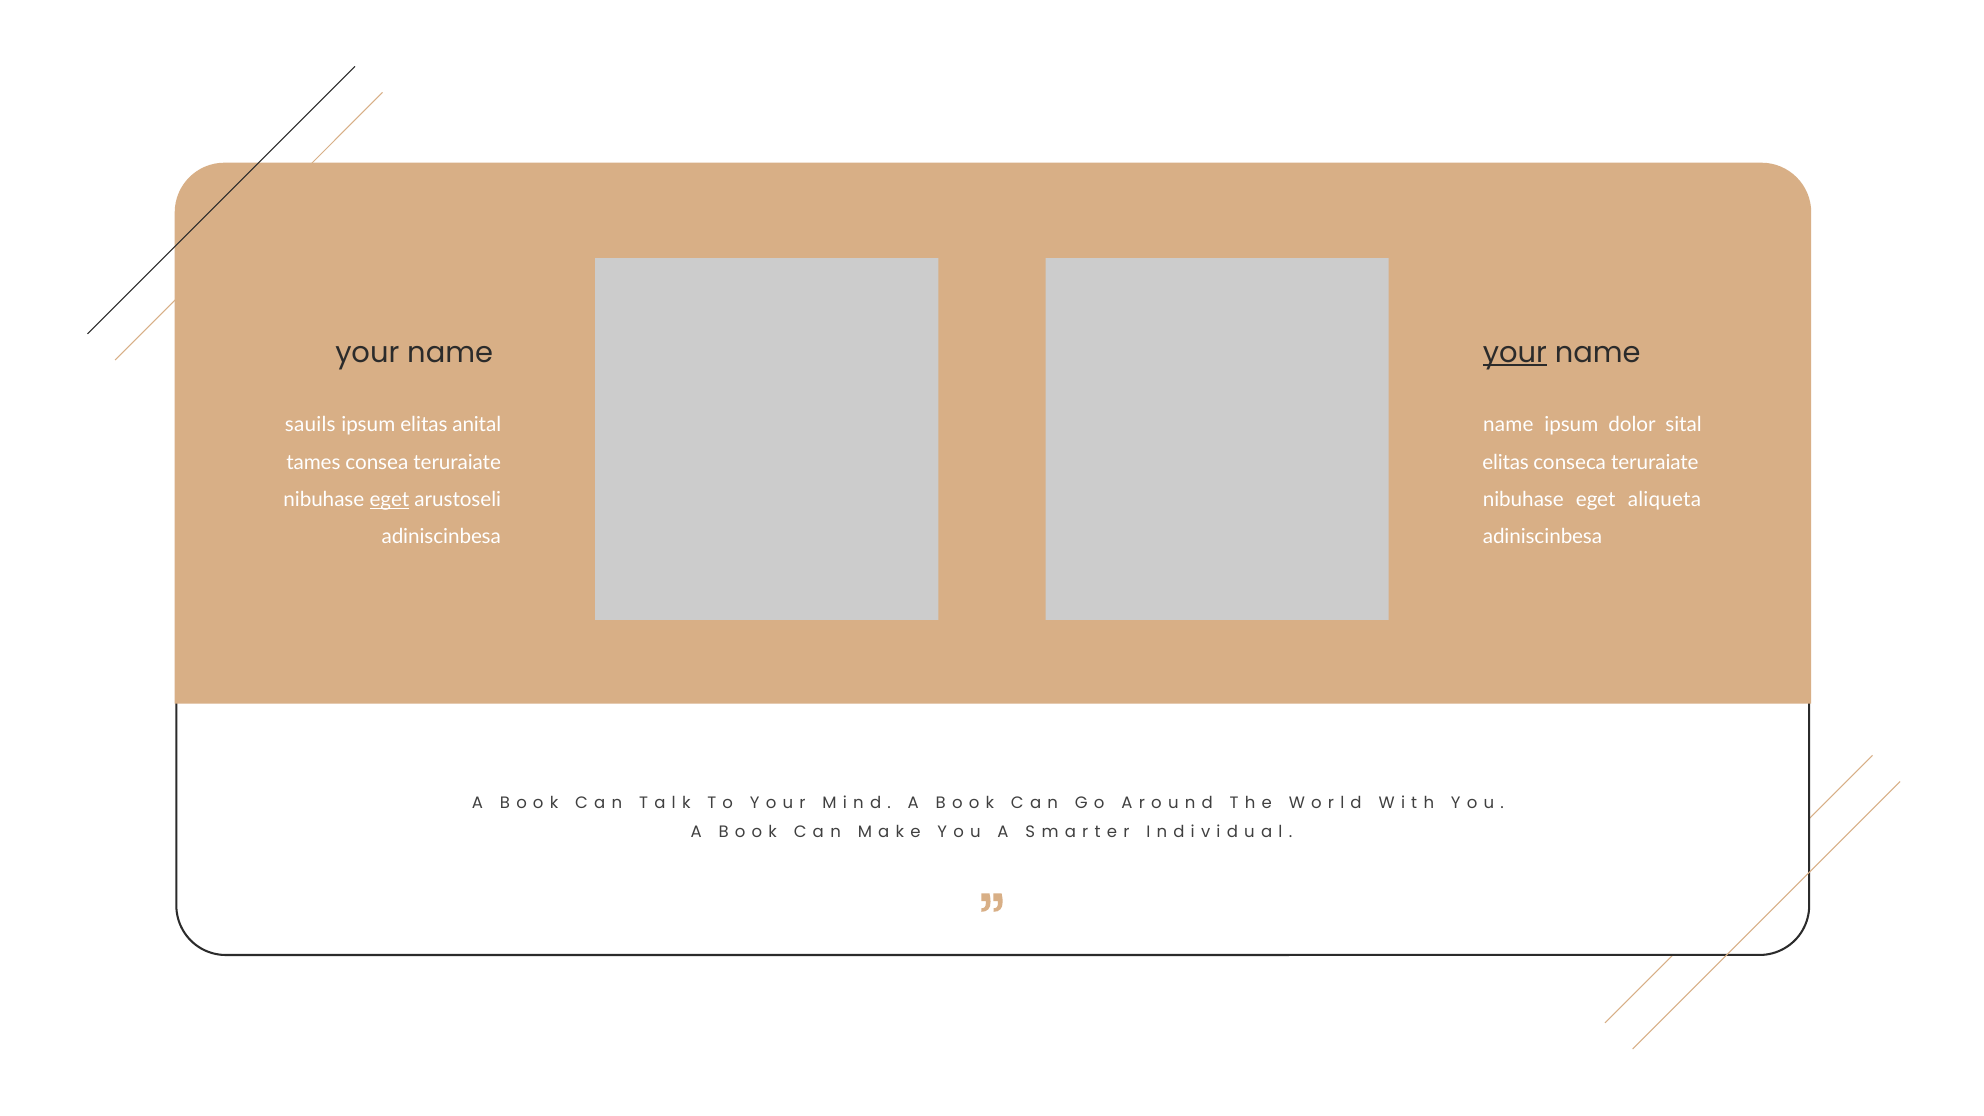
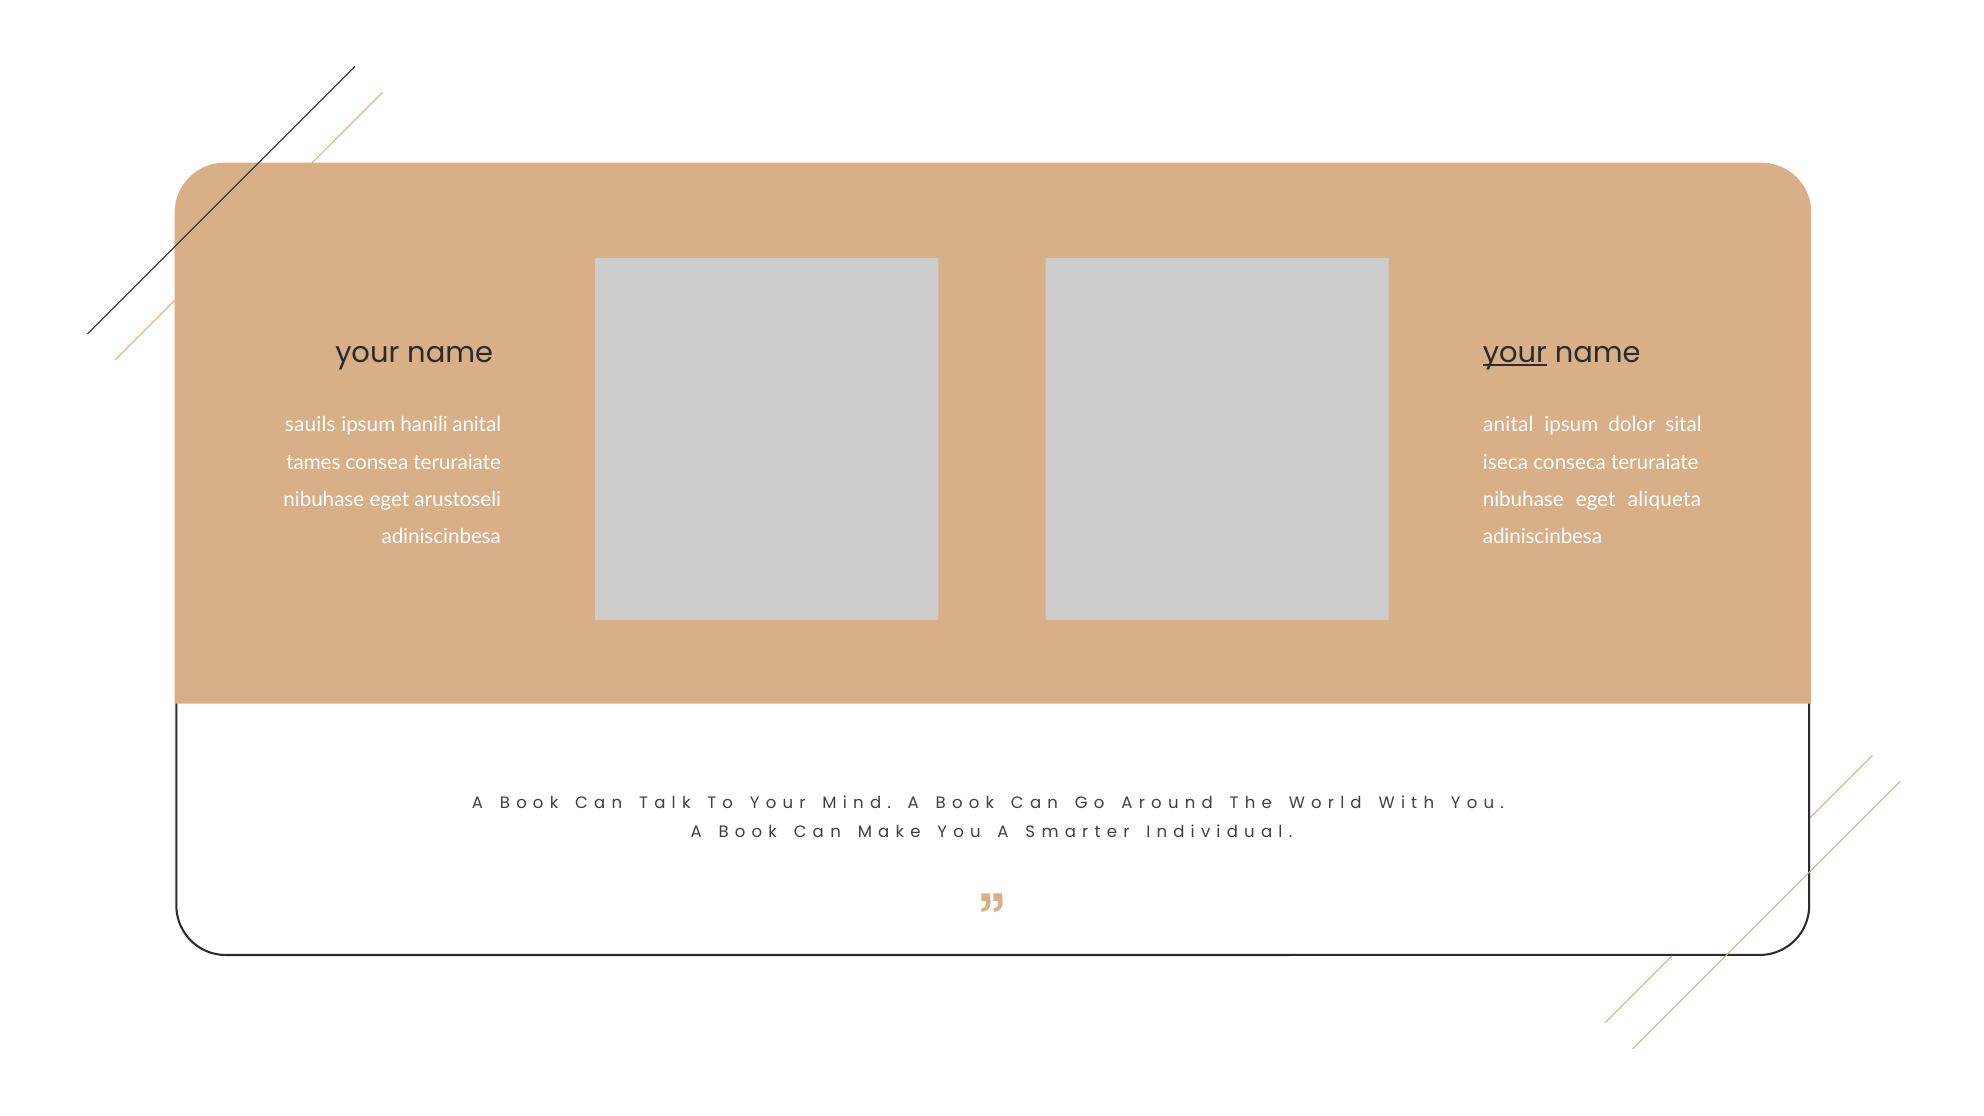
ipsum elitas: elitas -> hanili
name at (1508, 425): name -> anital
elitas at (1506, 462): elitas -> iseca
eget at (389, 500) underline: present -> none
